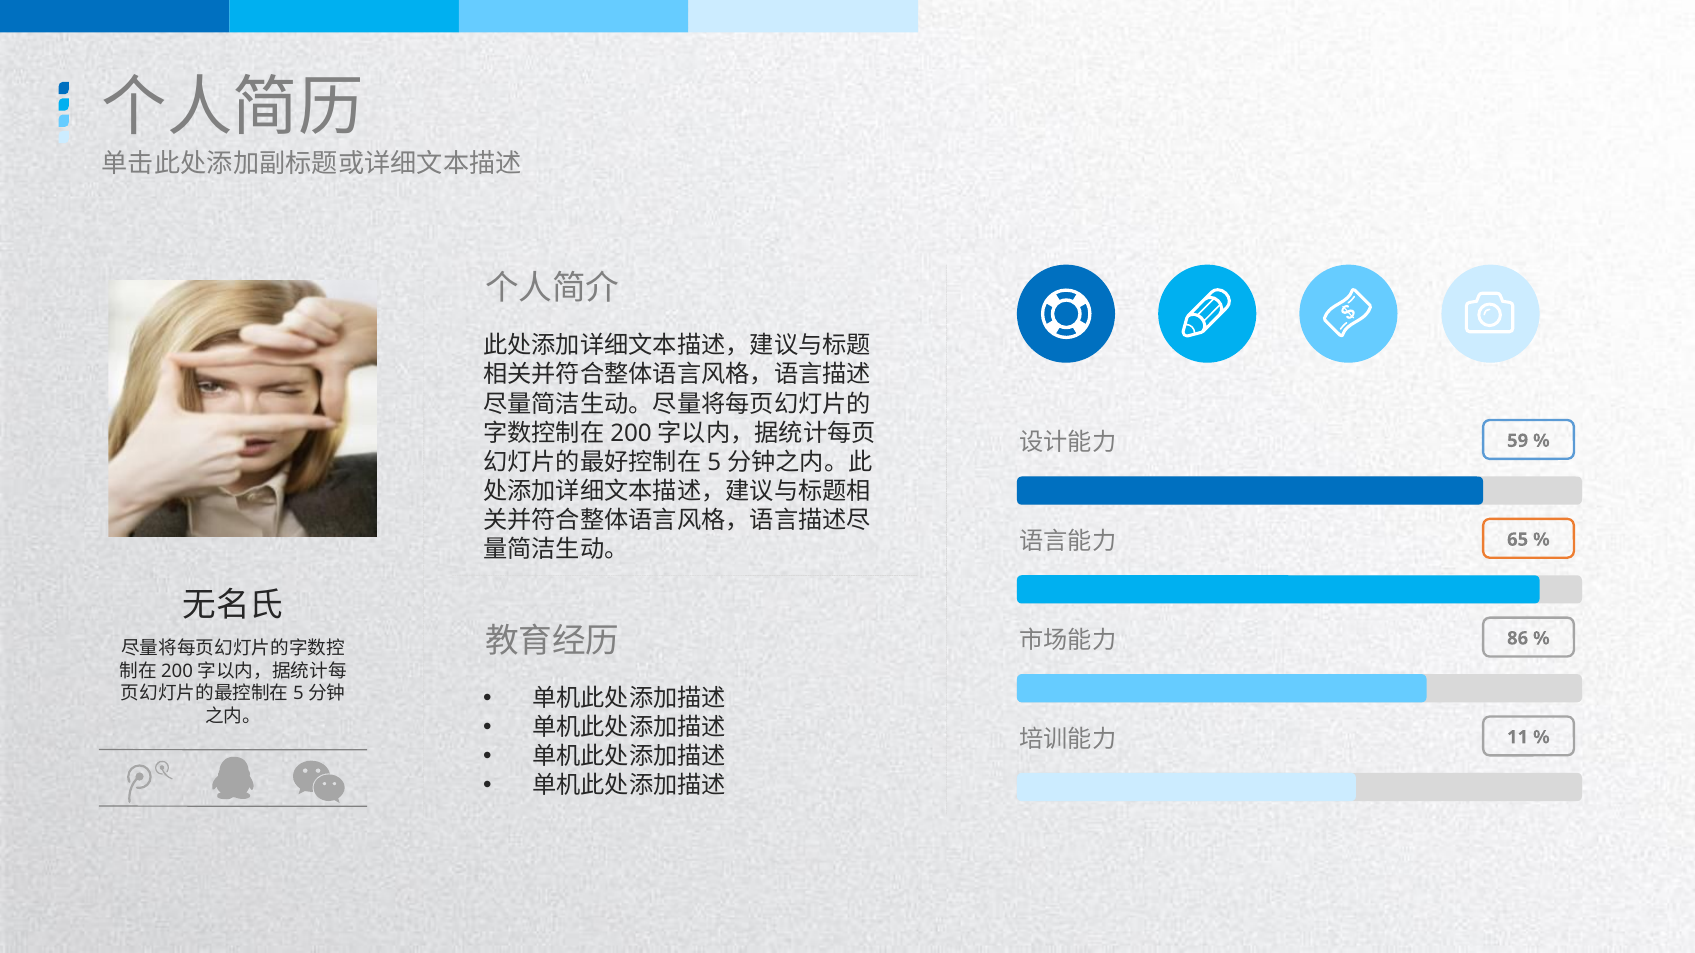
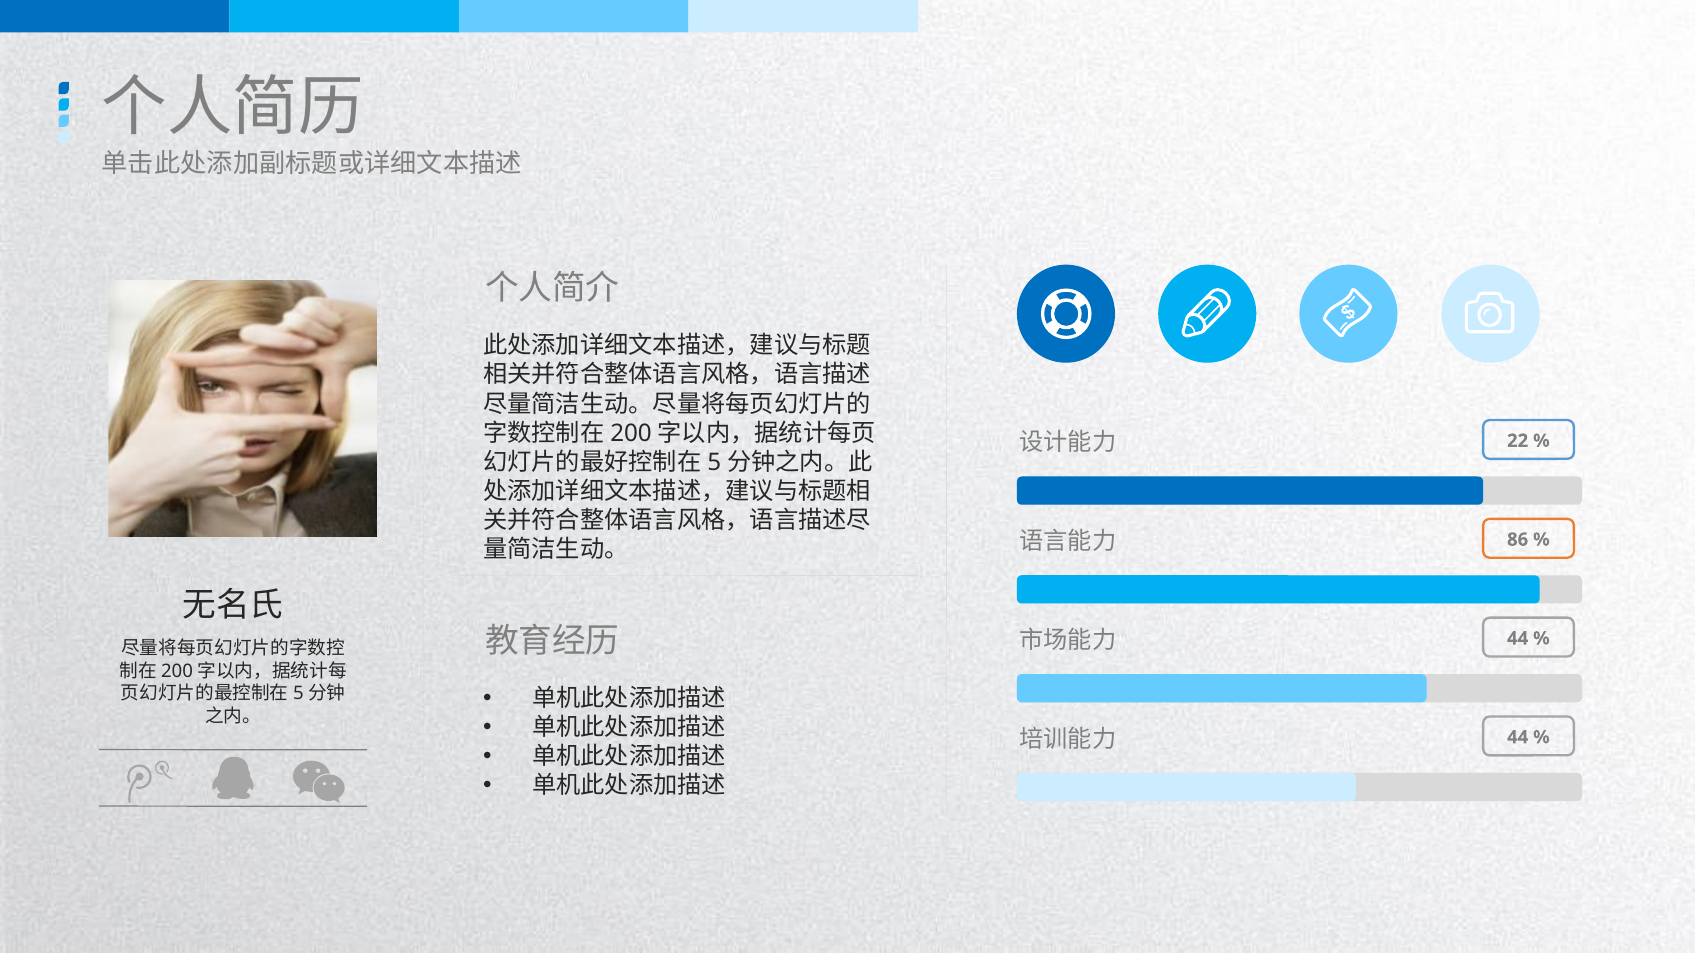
59: 59 -> 22
65: 65 -> 86
86 at (1518, 639): 86 -> 44
11 at (1518, 738): 11 -> 44
